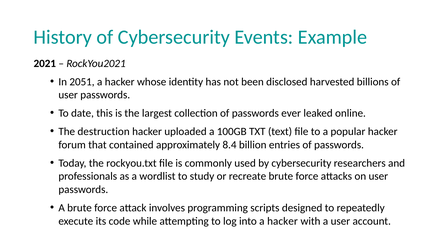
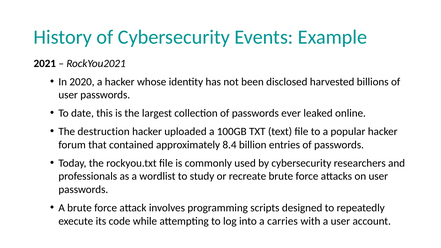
2051: 2051 -> 2020
into a hacker: hacker -> carries
